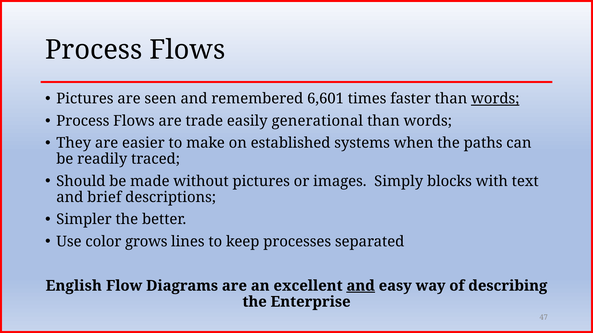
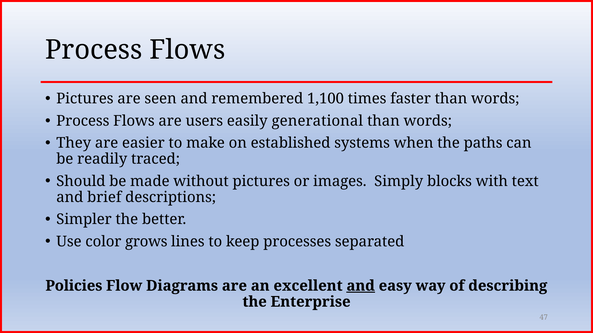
6,601: 6,601 -> 1,100
words at (495, 99) underline: present -> none
trade: trade -> users
English: English -> Policies
